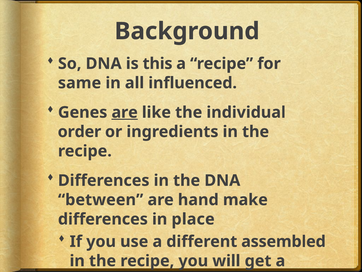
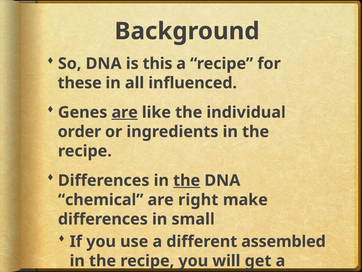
same: same -> these
the at (187, 180) underline: none -> present
between: between -> chemical
hand: hand -> right
place: place -> small
